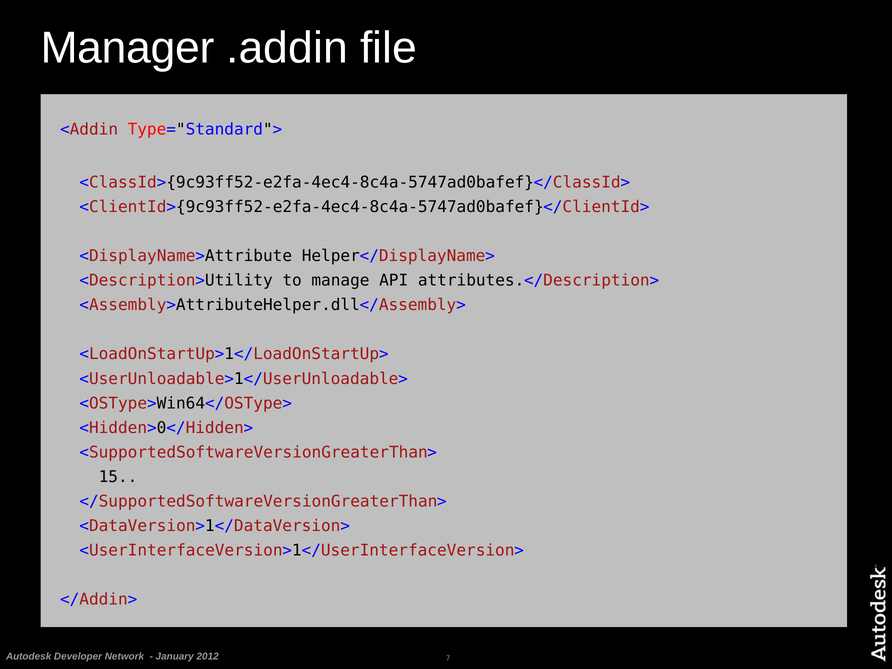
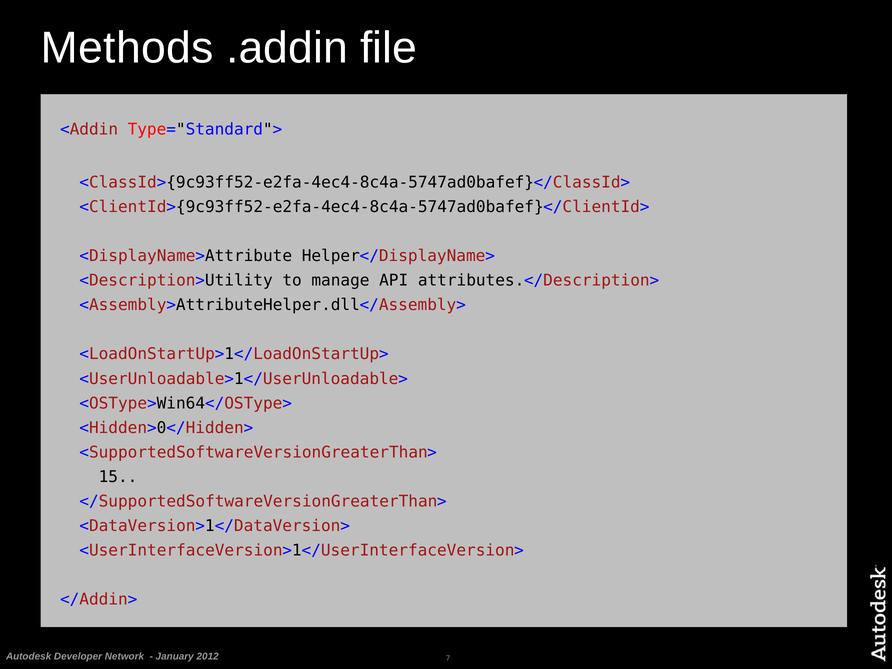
Manager: Manager -> Methods
